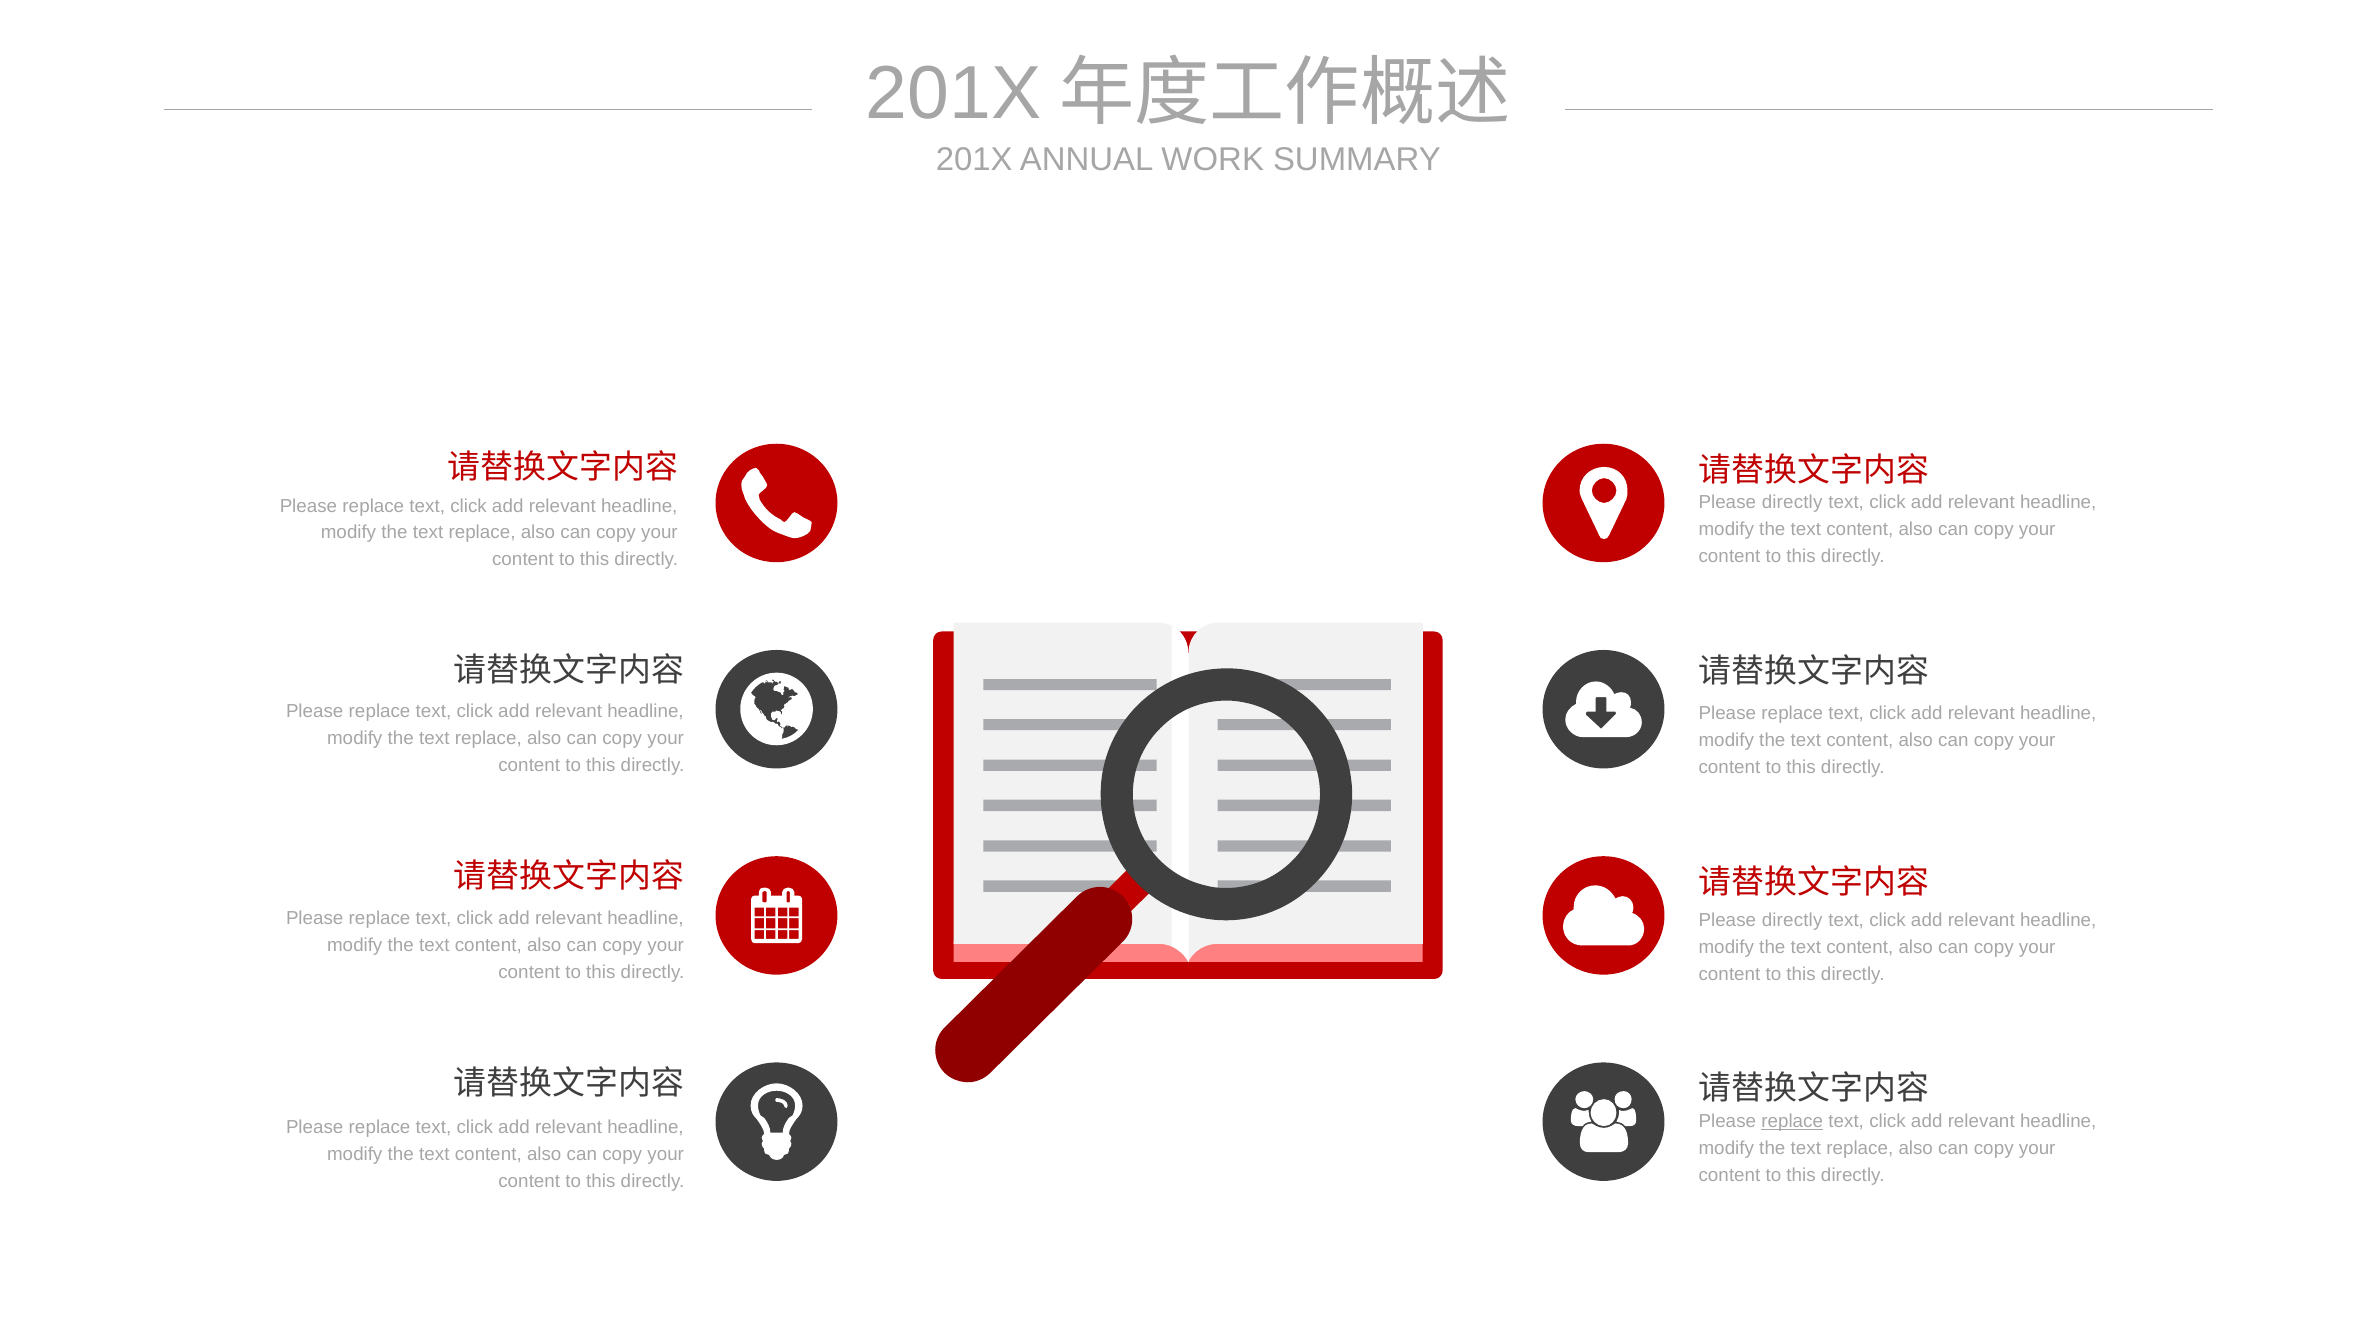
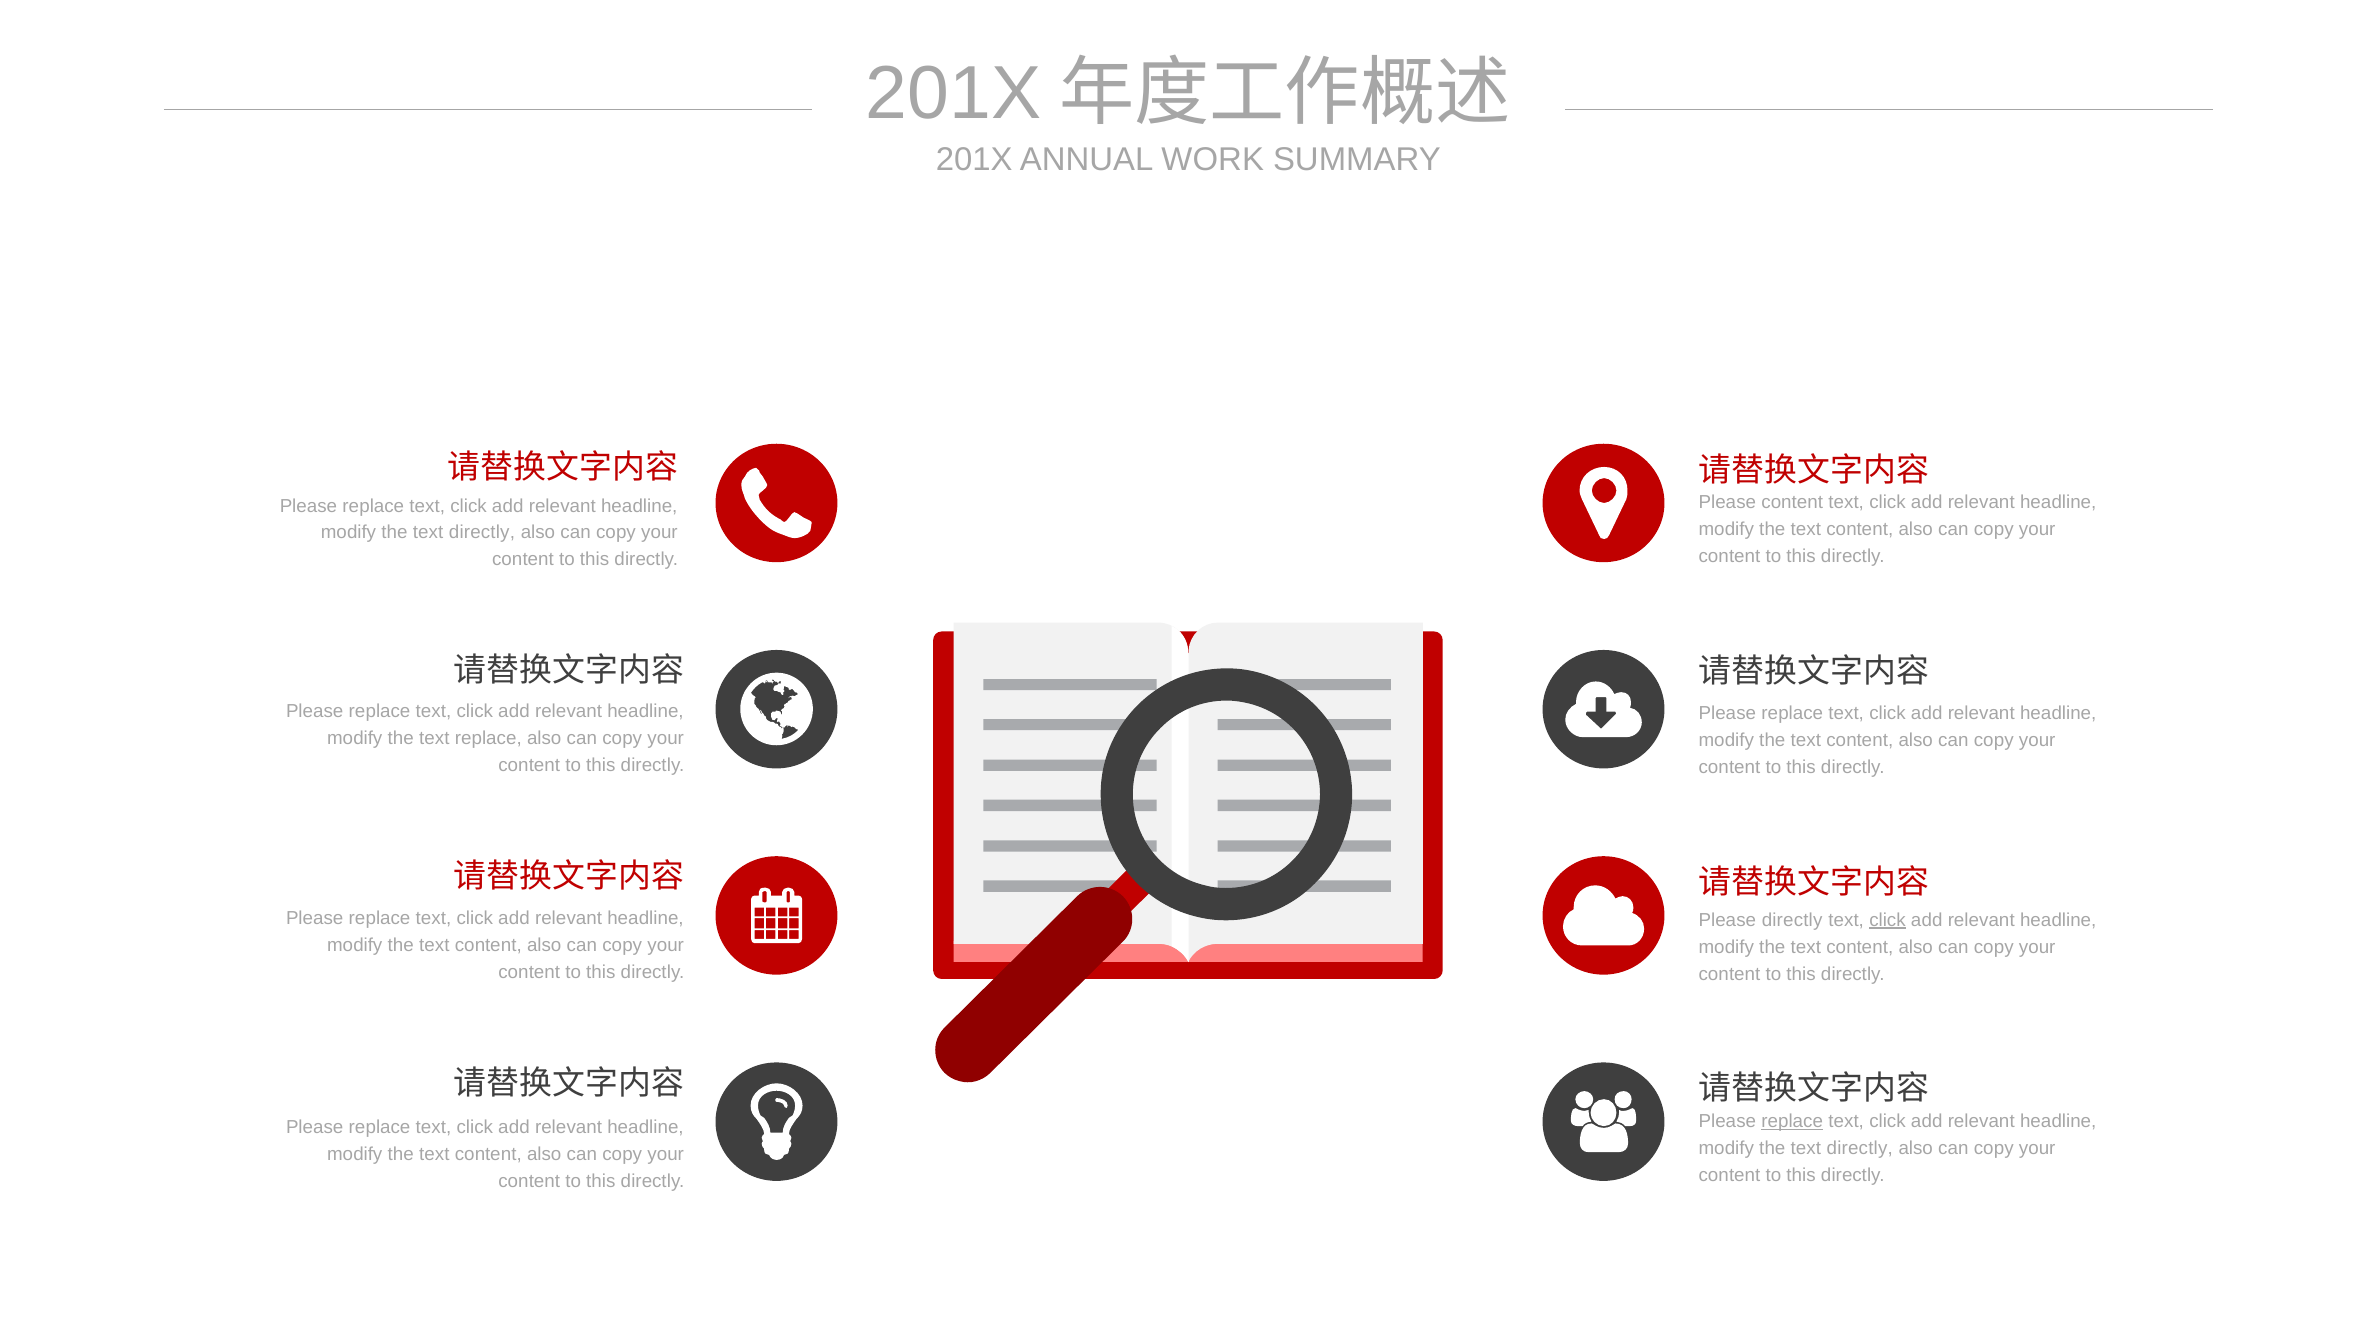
directly at (1792, 503): directly -> content
replace at (482, 533): replace -> directly
click at (1888, 920) underline: none -> present
replace at (1860, 1148): replace -> directly
